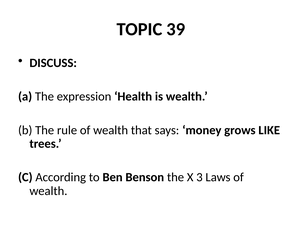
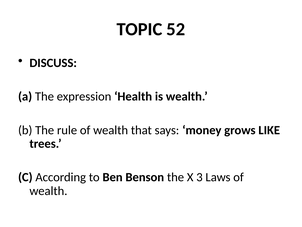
39: 39 -> 52
